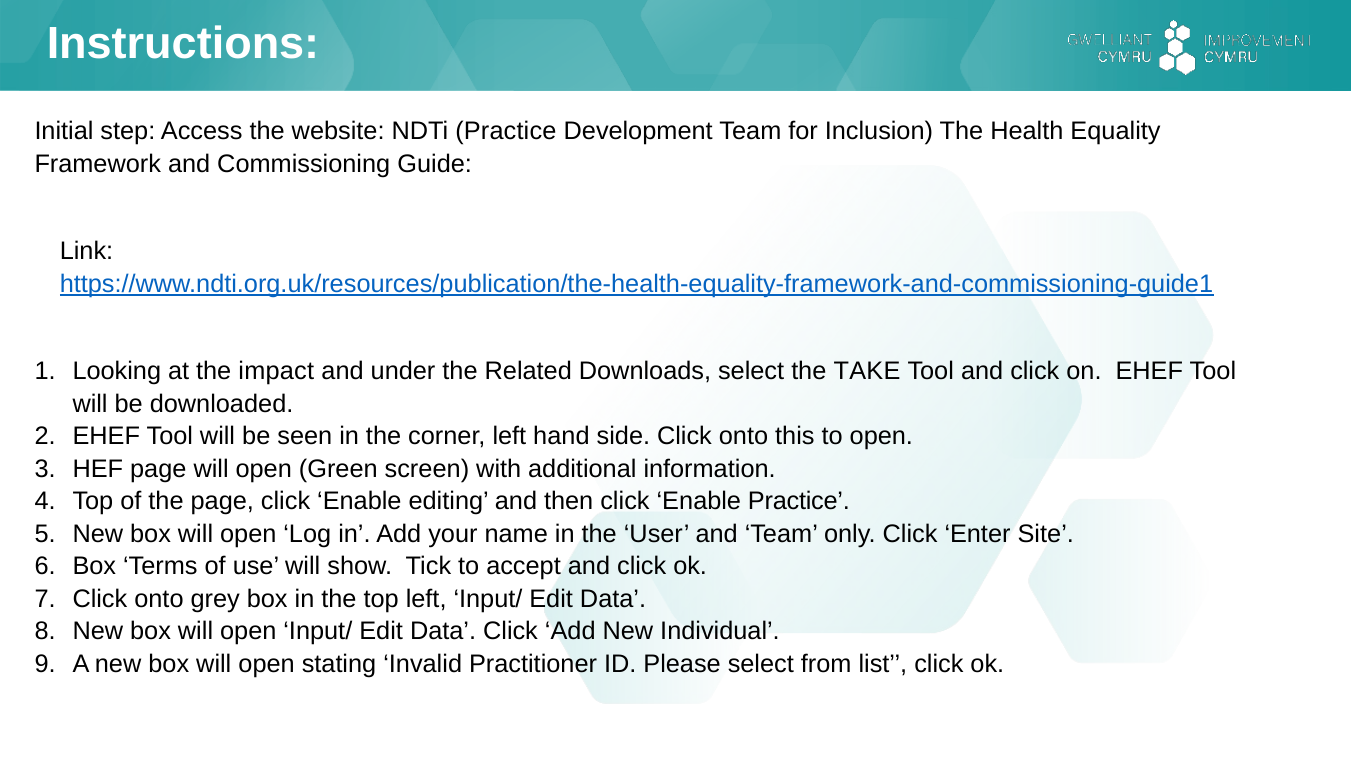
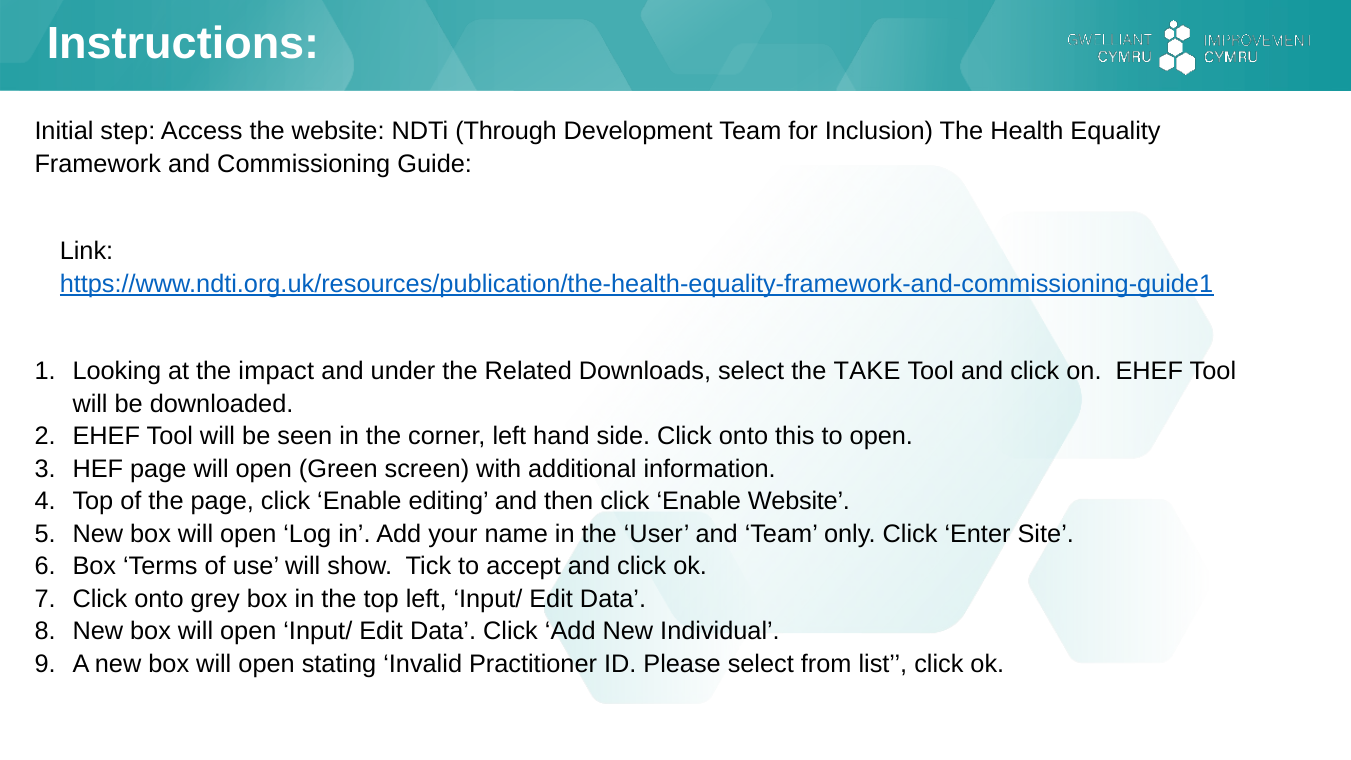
NDTi Practice: Practice -> Through
Enable Practice: Practice -> Website
